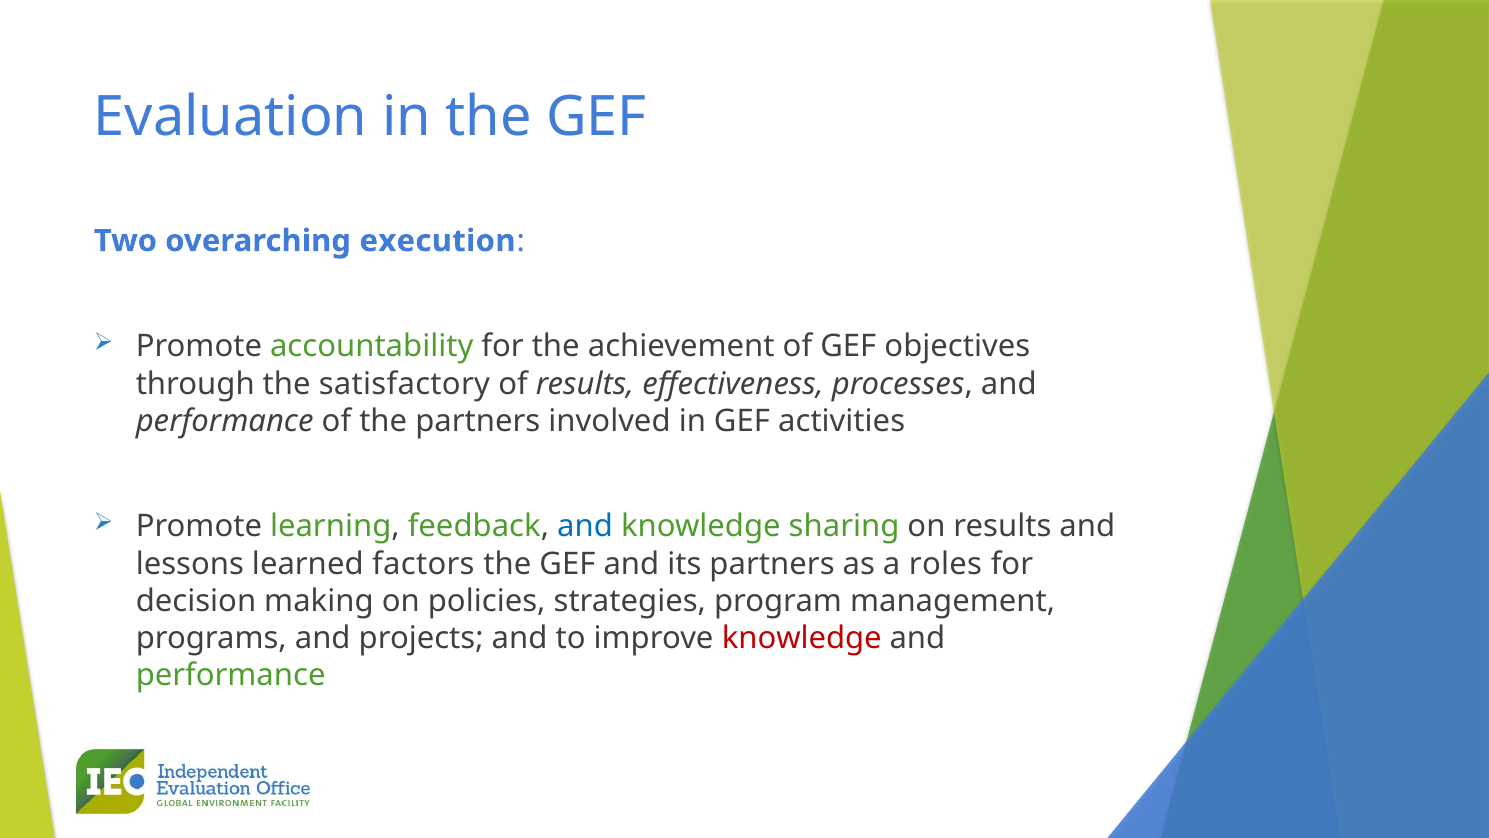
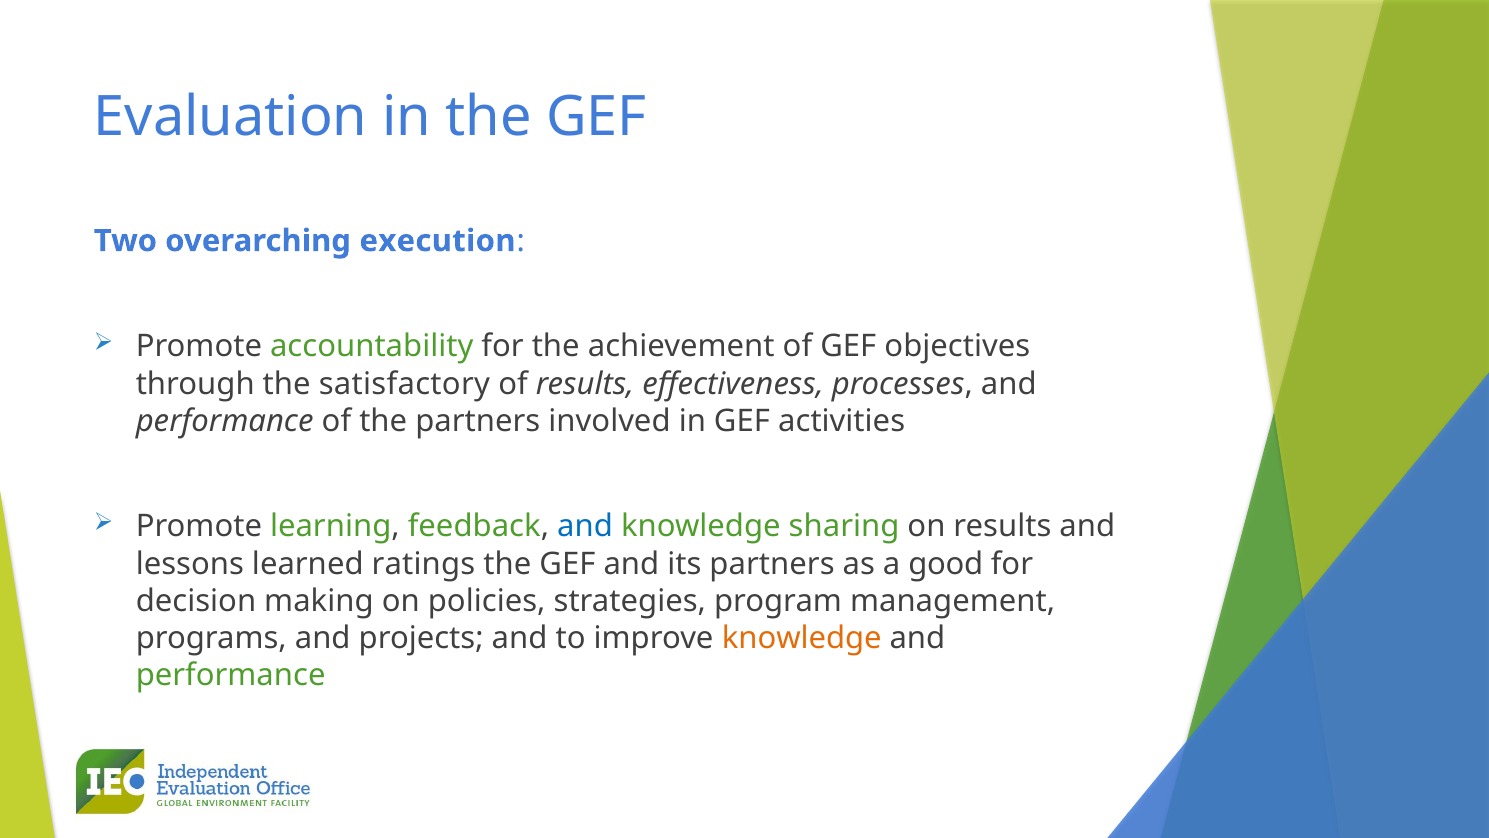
factors: factors -> ratings
roles: roles -> good
knowledge at (802, 638) colour: red -> orange
